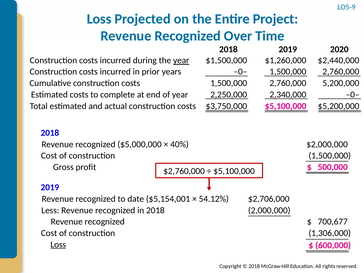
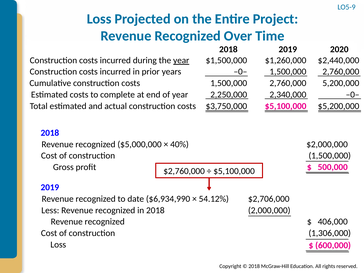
$5,154,001: $5,154,001 -> $6,934,990
700,677: 700,677 -> 406,000
Loss at (58, 245) underline: present -> none
